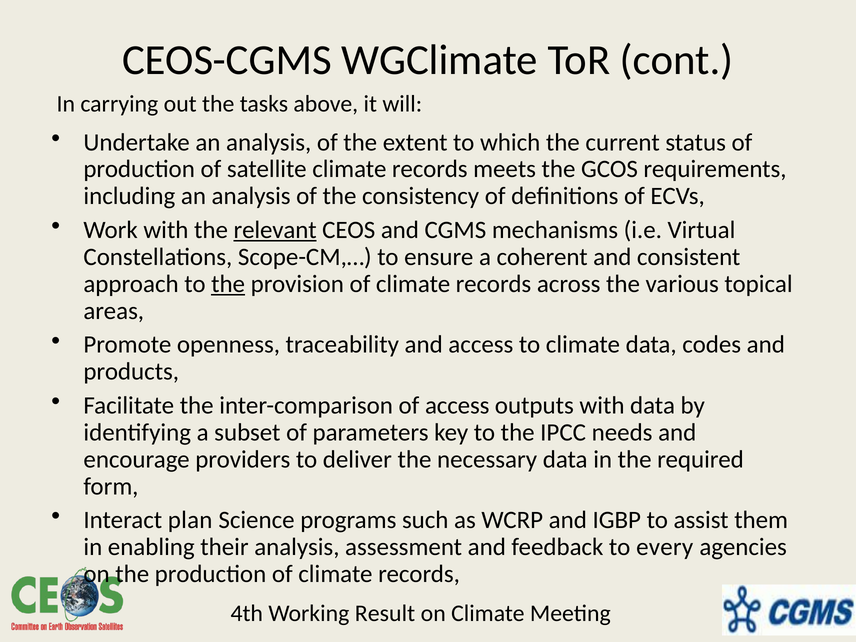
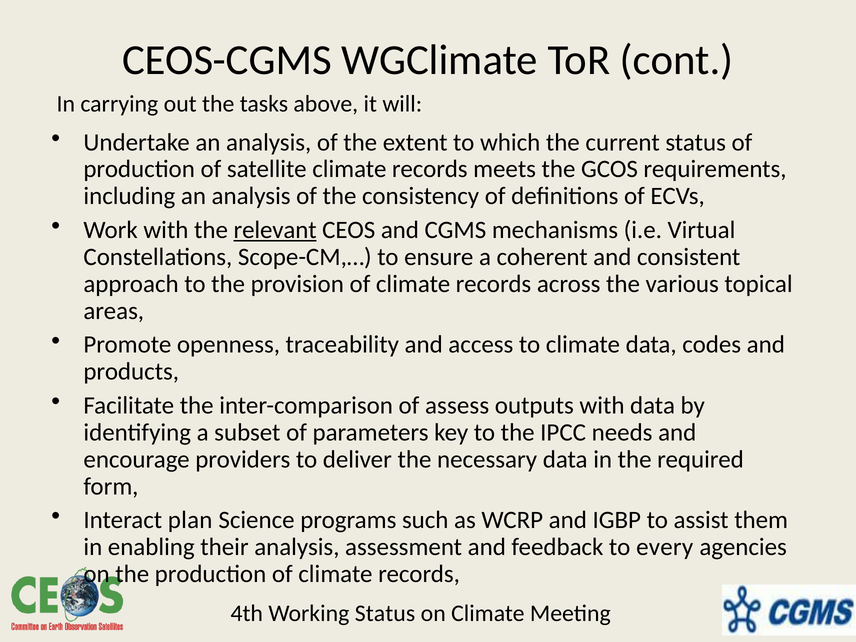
the at (228, 284) underline: present -> none
of access: access -> assess
Working Result: Result -> Status
